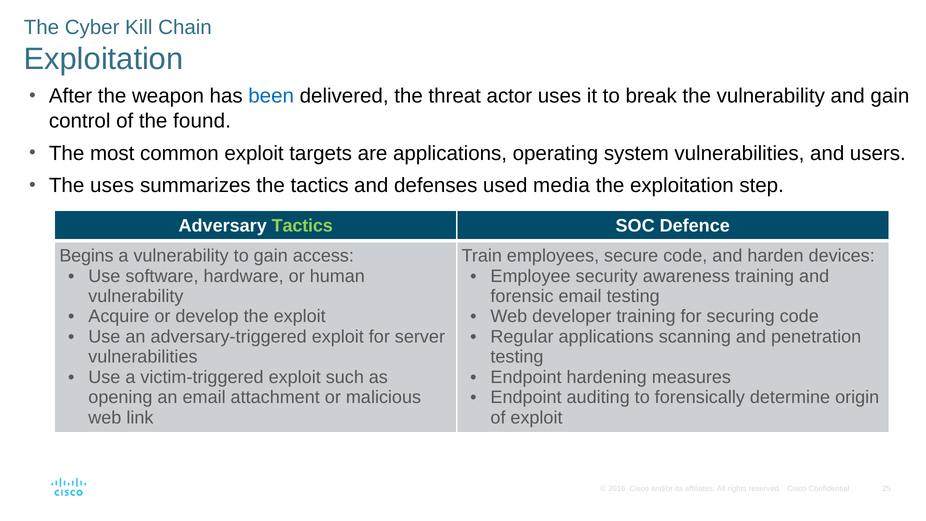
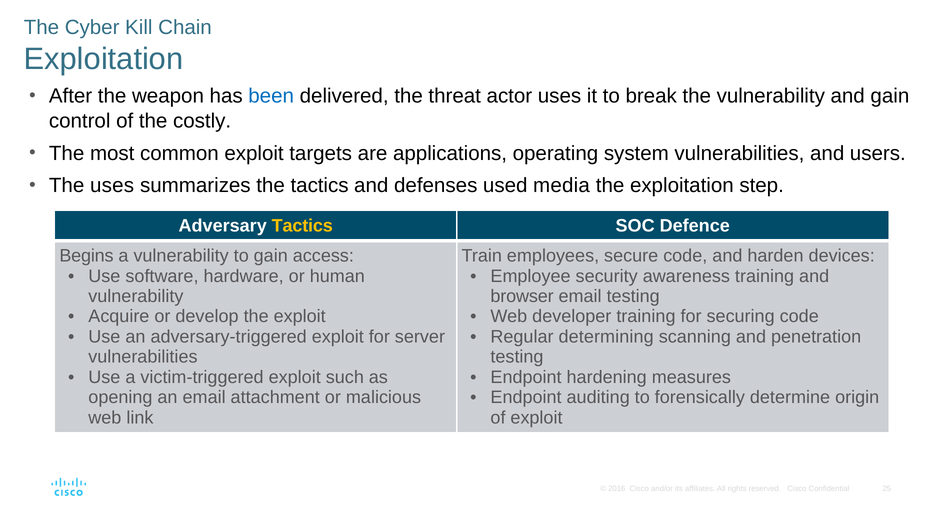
found: found -> costly
Tactics at (302, 226) colour: light green -> yellow
forensic: forensic -> browser
Regular applications: applications -> determining
